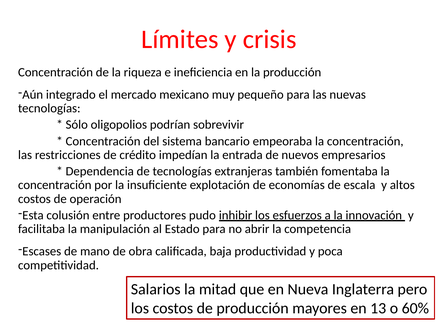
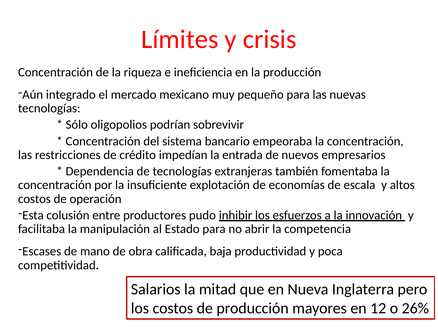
13: 13 -> 12
60%: 60% -> 26%
